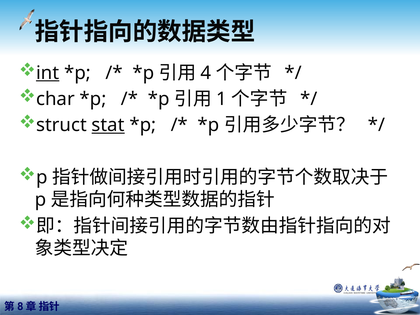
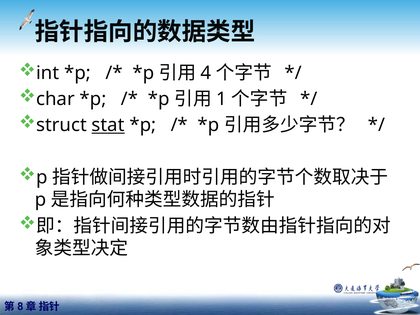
int underline: present -> none
